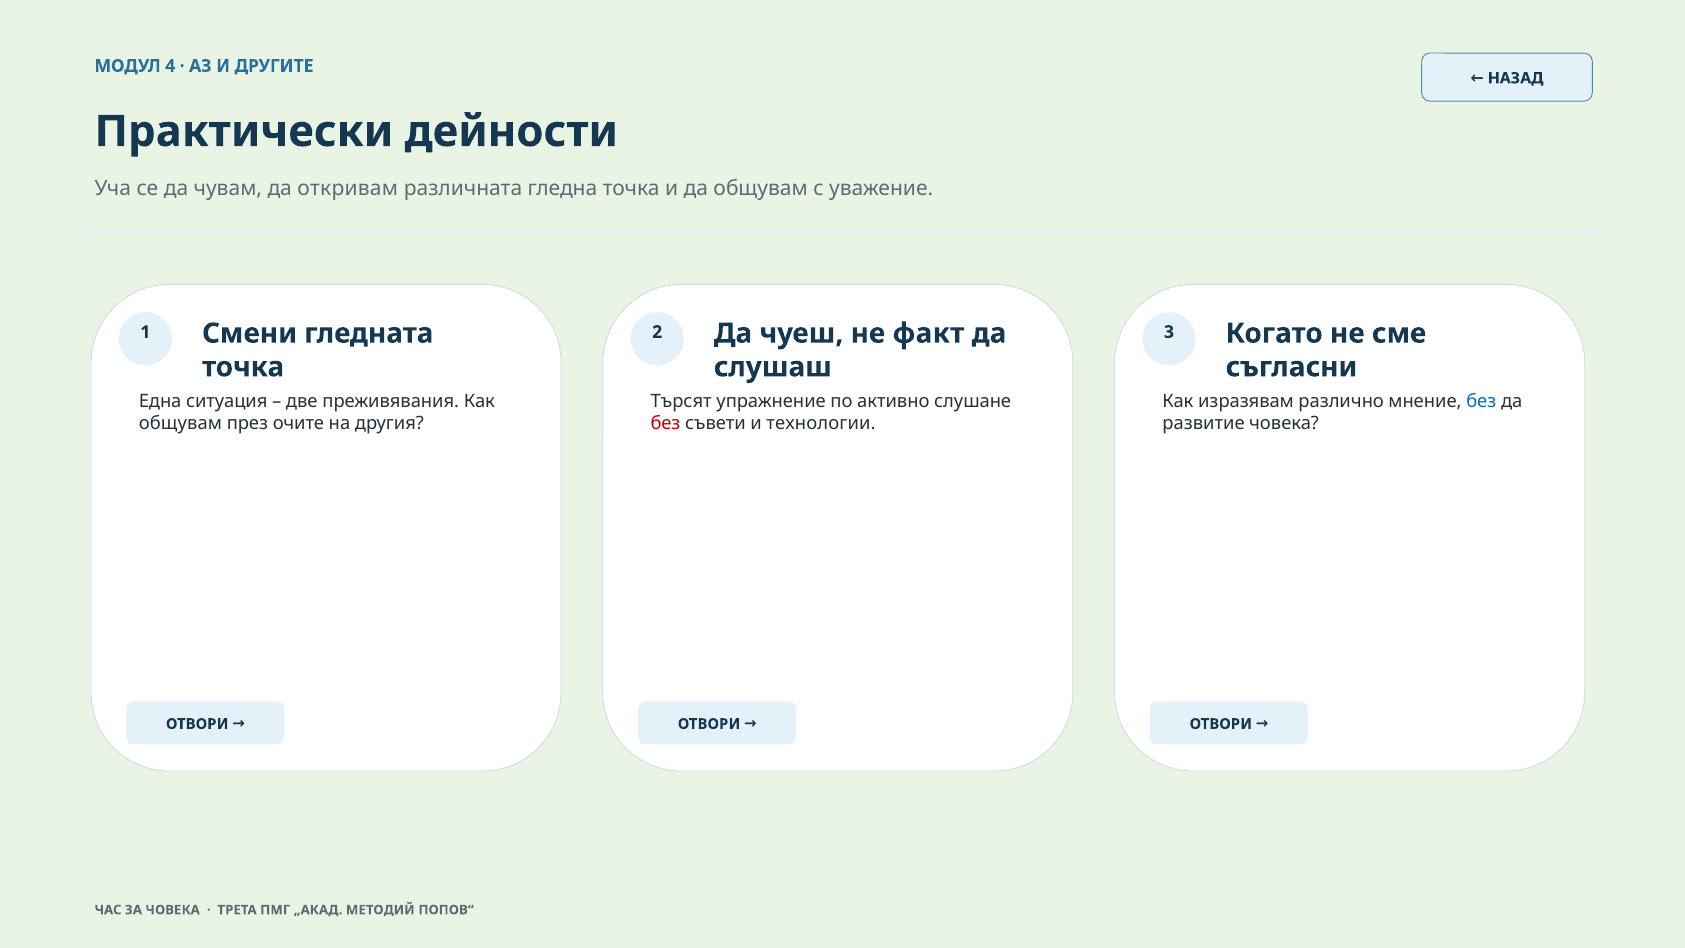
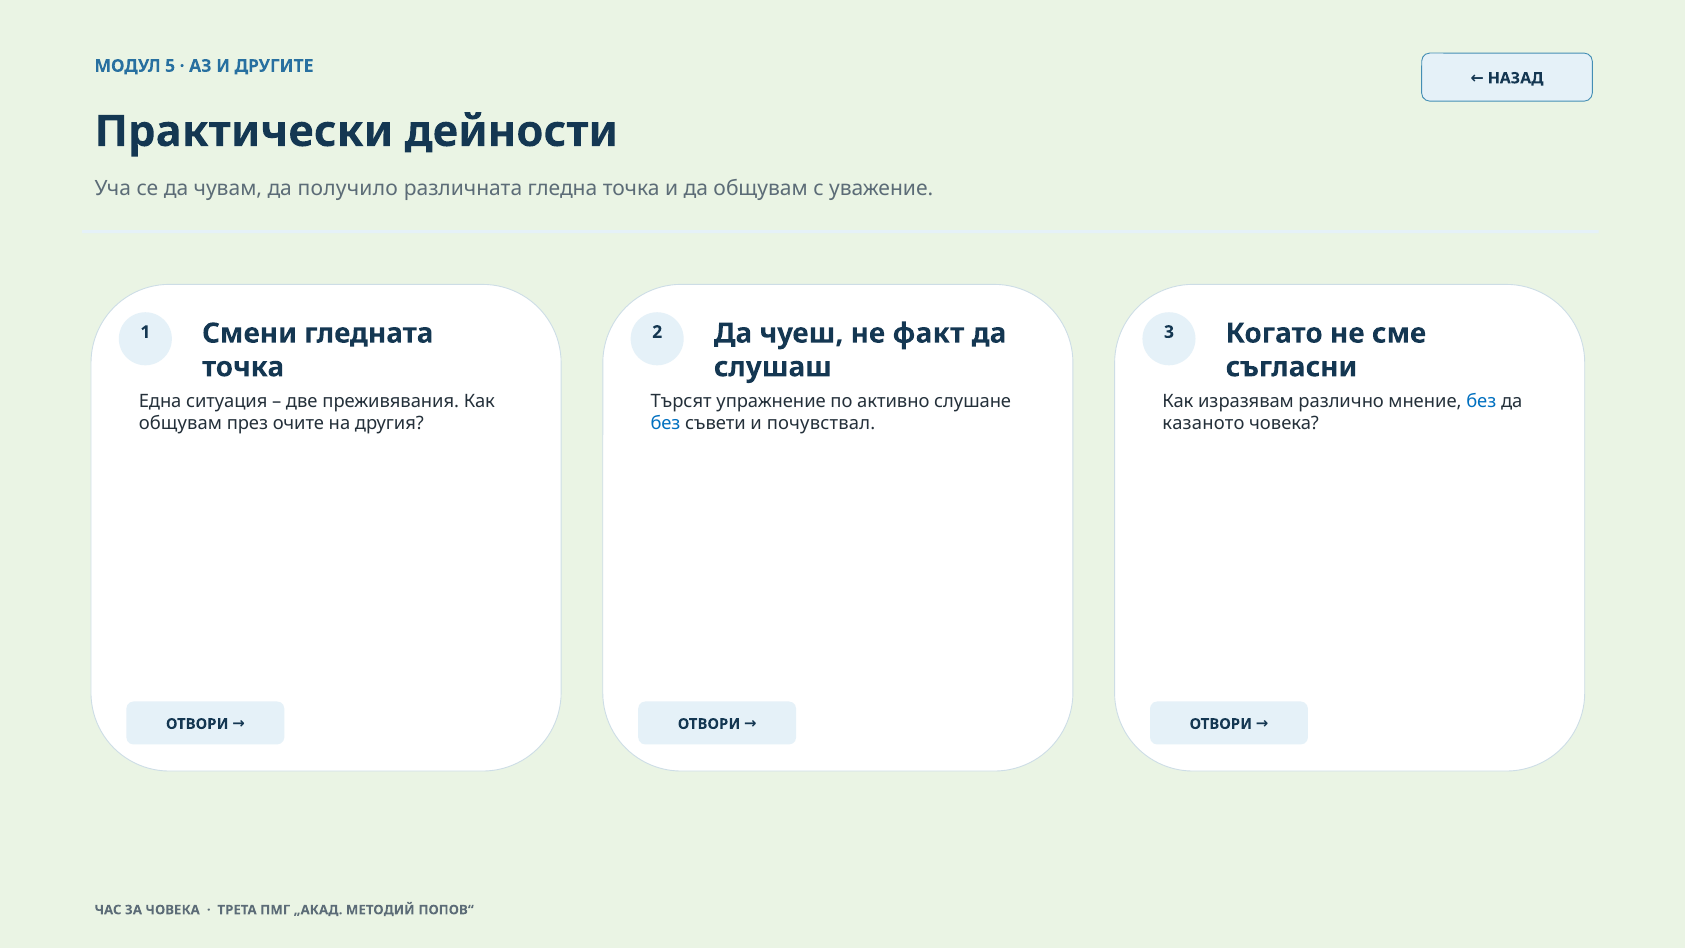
4: 4 -> 5
откривам: откривам -> получило
без at (666, 423) colour: red -> blue
технологии: технологии -> почувствал
развитие: развитие -> казаното
